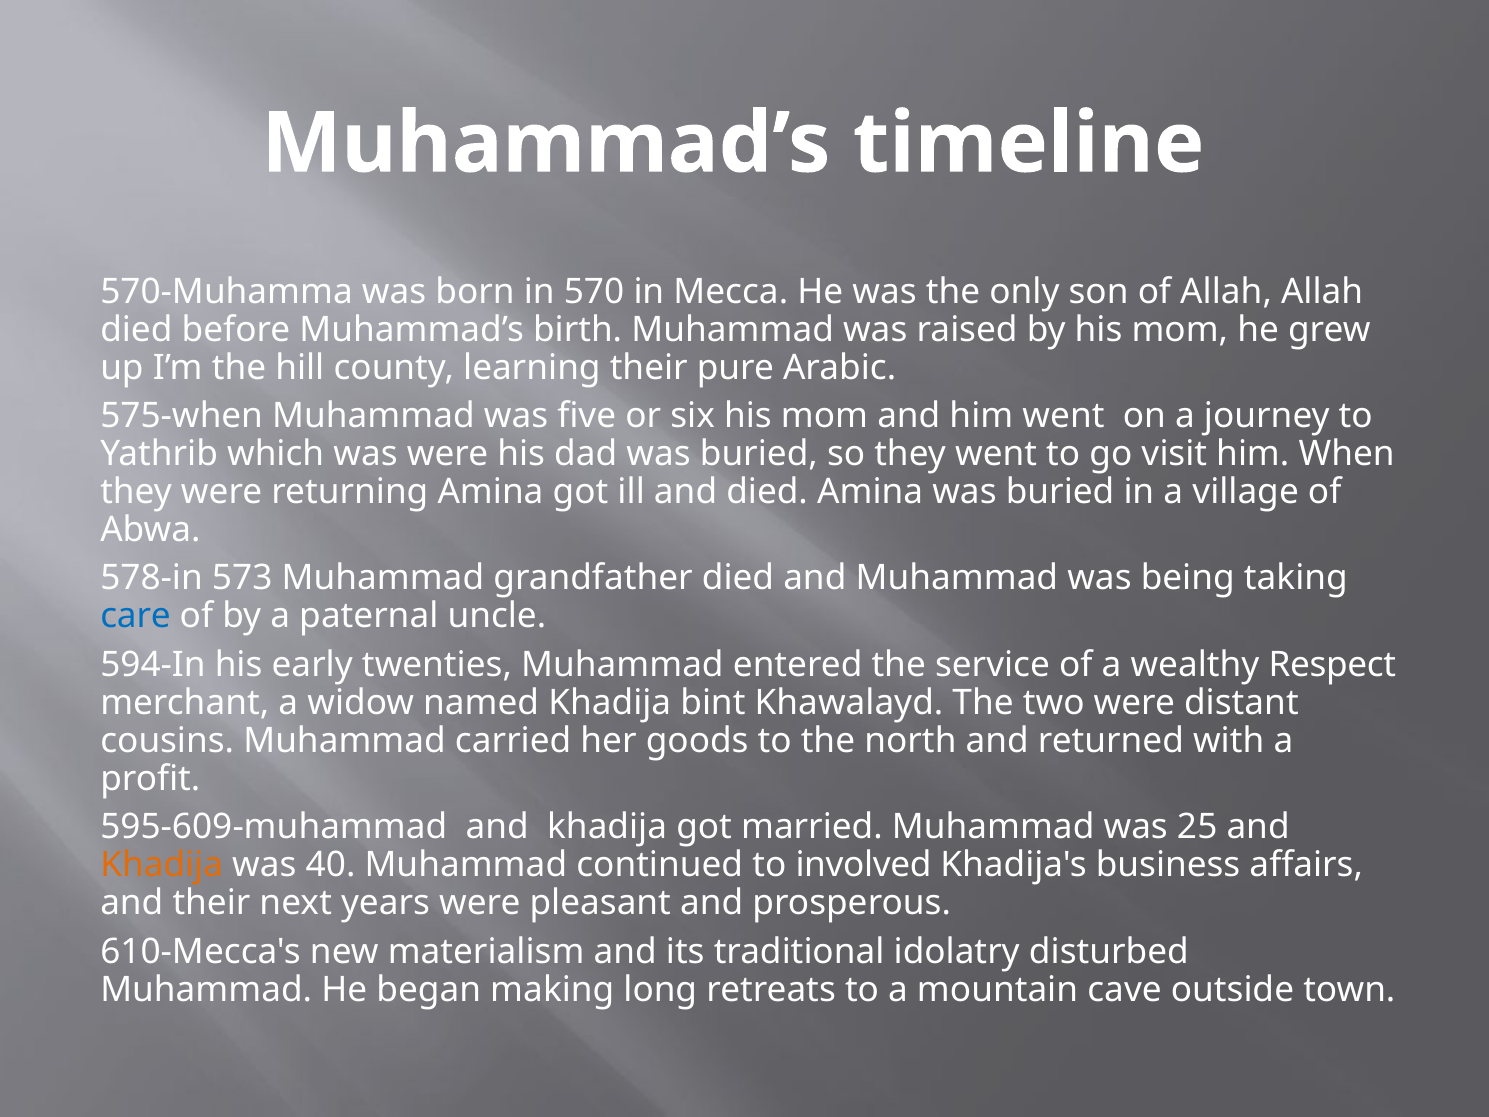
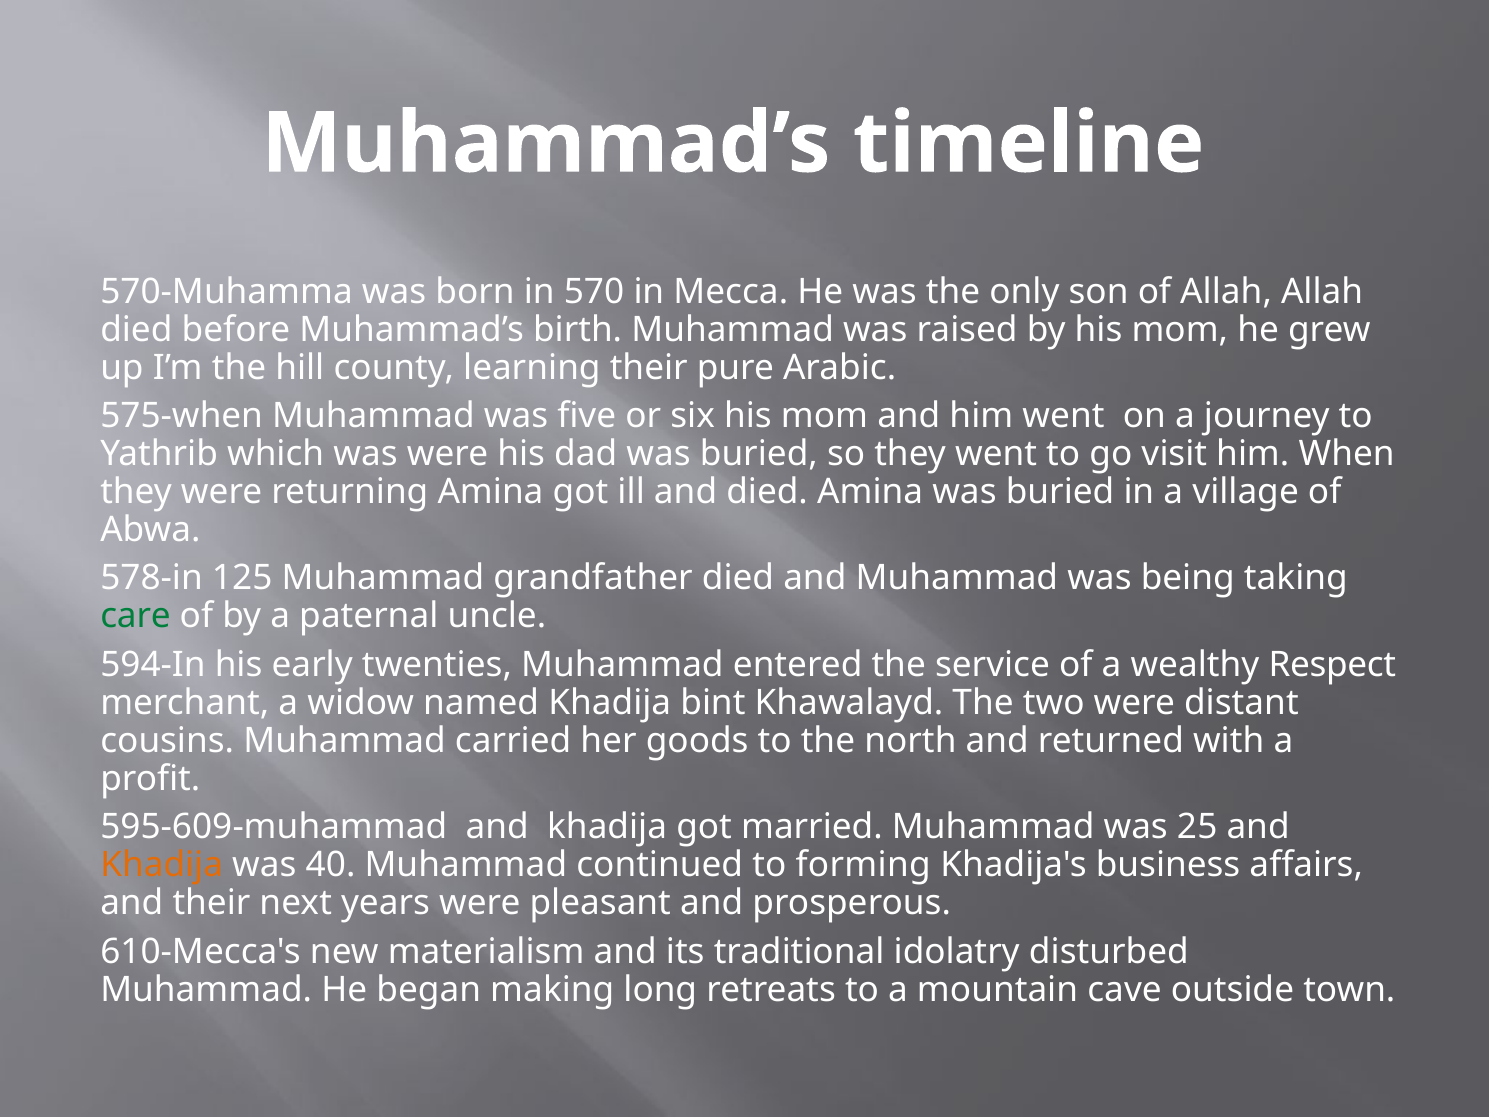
573: 573 -> 125
care colour: blue -> green
involved: involved -> forming
